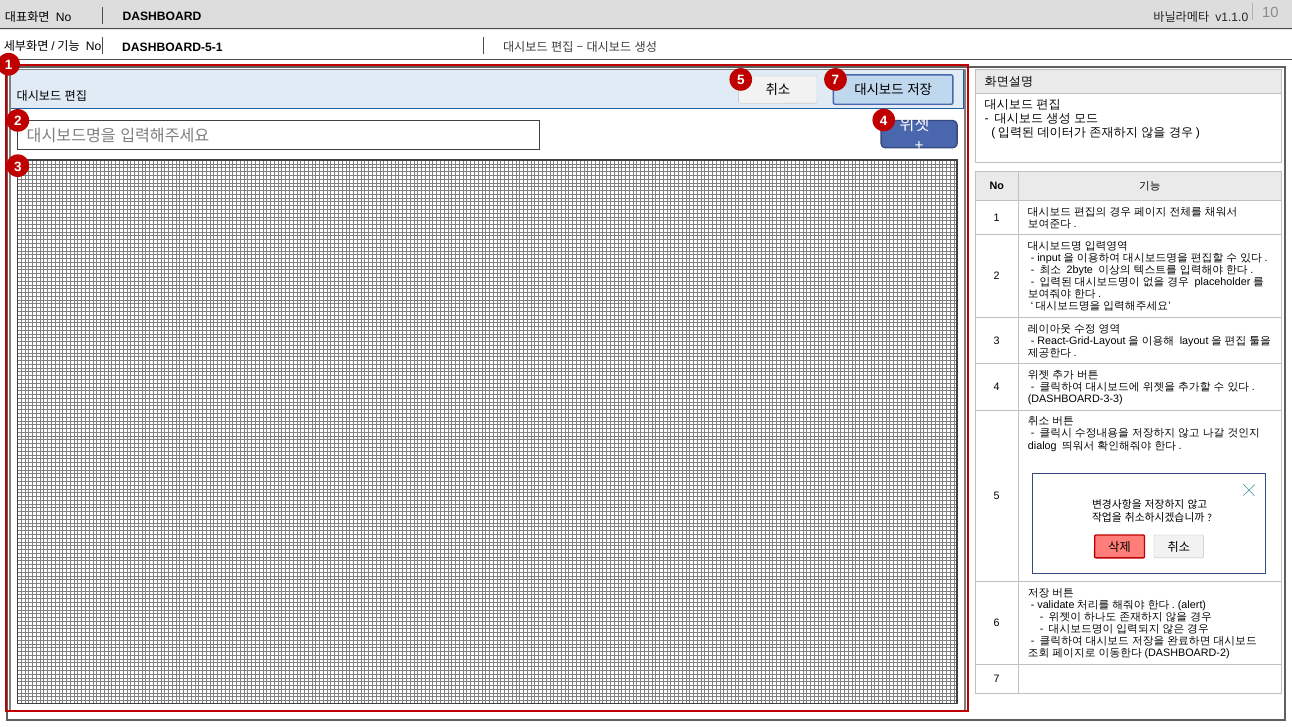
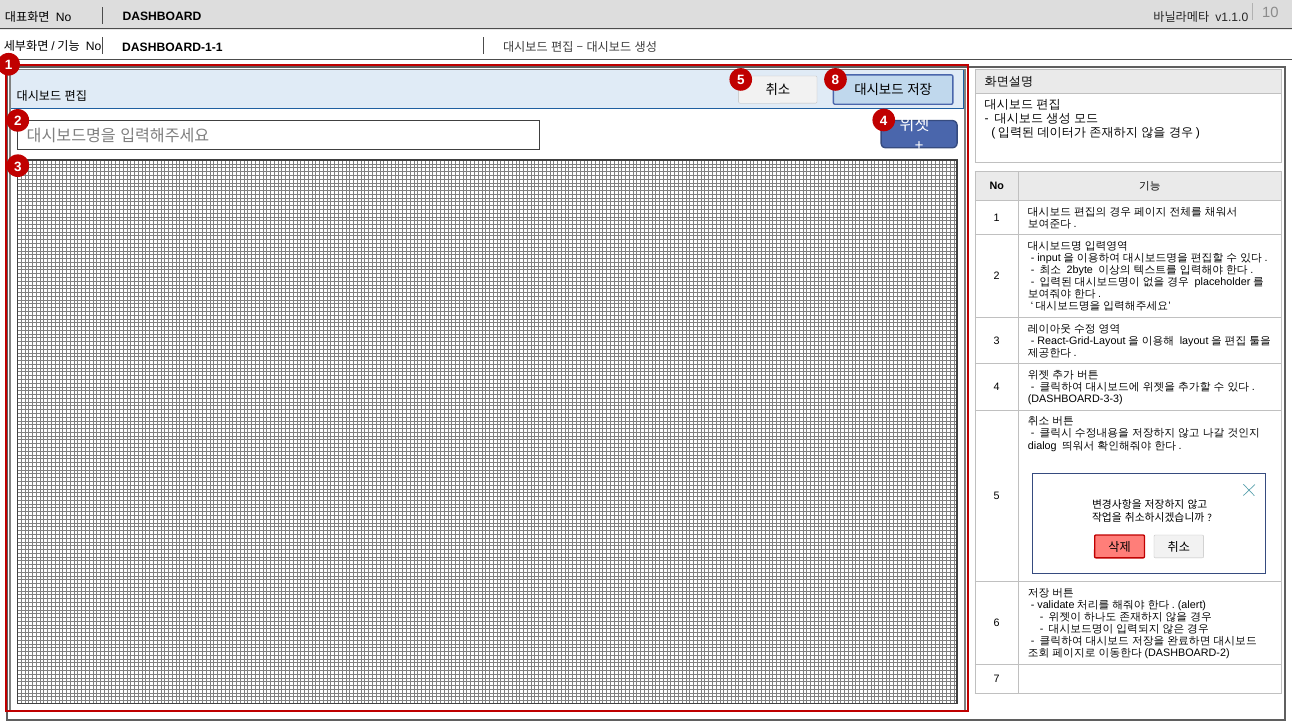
DASHBOARD-5-1: DASHBOARD-5-1 -> DASHBOARD-1-1
5 7: 7 -> 8
